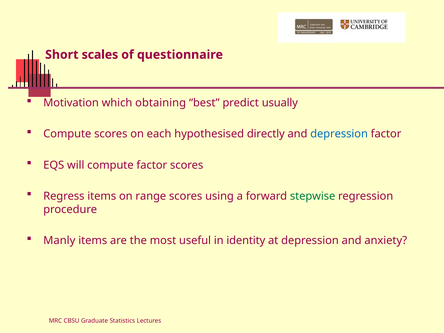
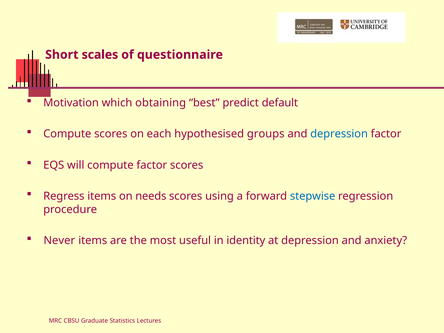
usually: usually -> default
directly: directly -> groups
range: range -> needs
stepwise colour: green -> blue
Manly: Manly -> Never
